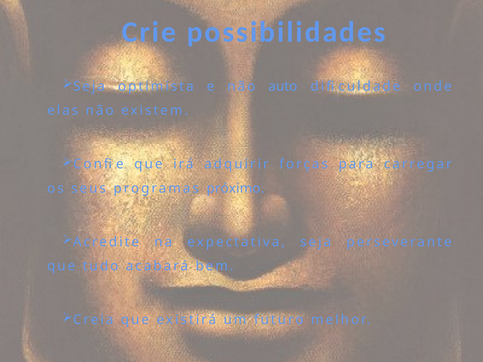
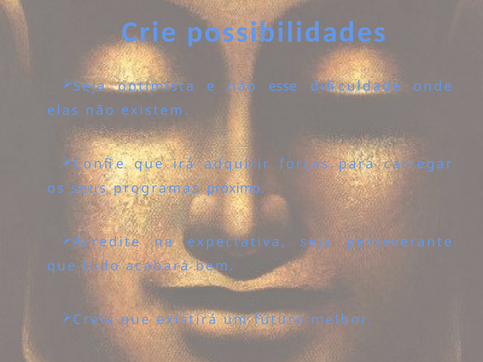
auto: auto -> esse
